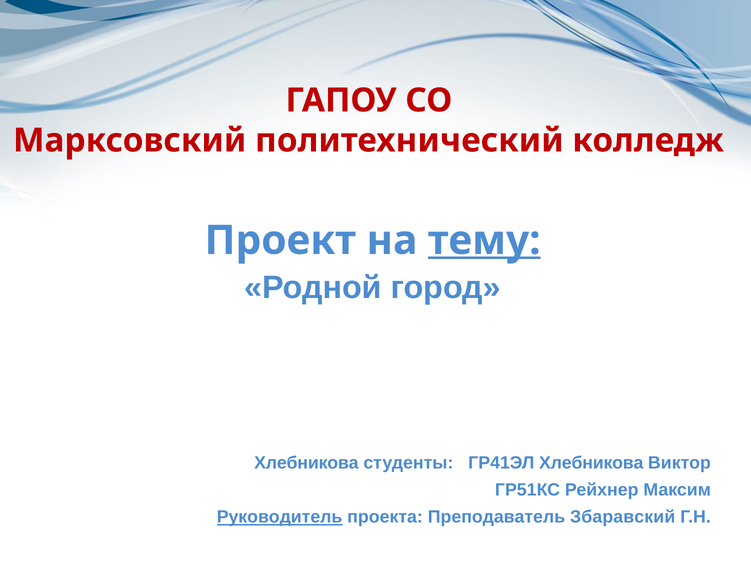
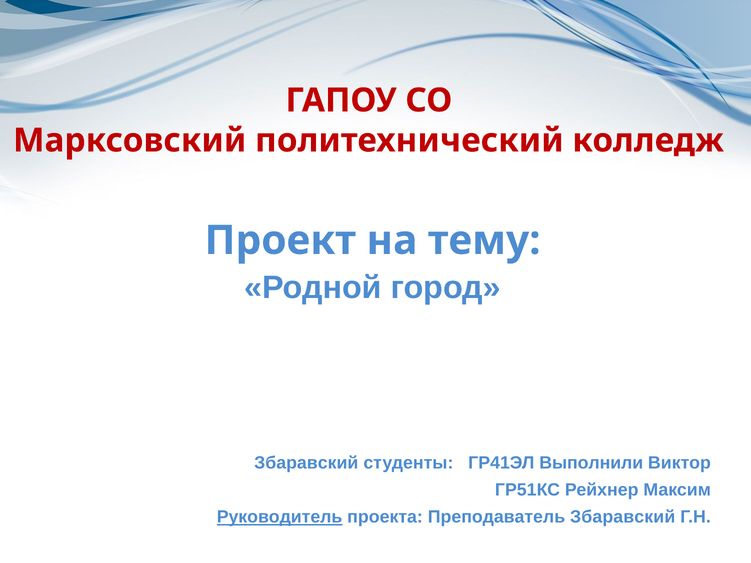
тему underline: present -> none
Хлебникова at (306, 463): Хлебникова -> Збаравский
ГР41ЭЛ Хлебникова: Хлебникова -> Выполнили
